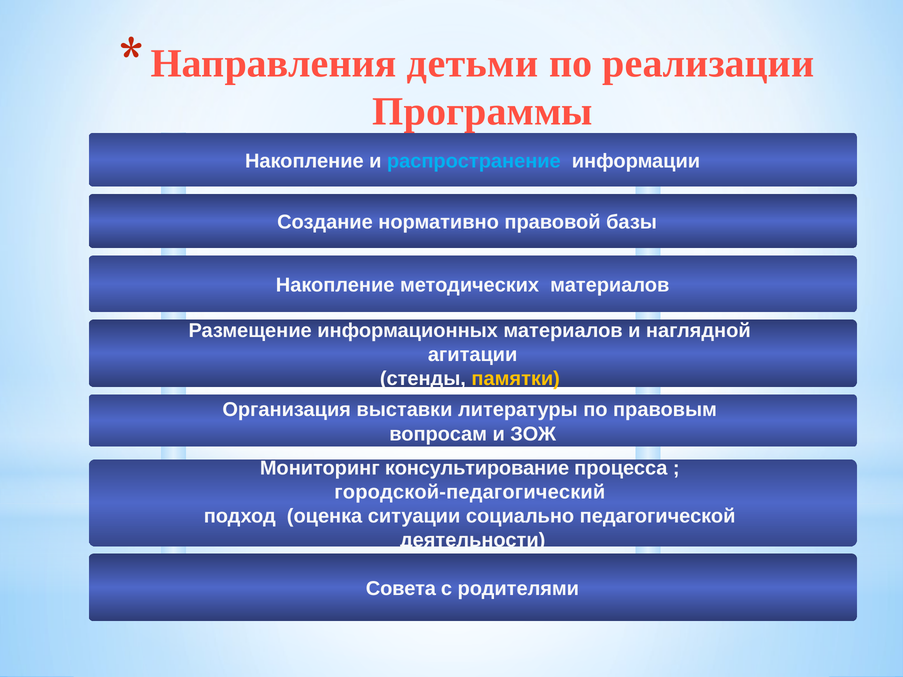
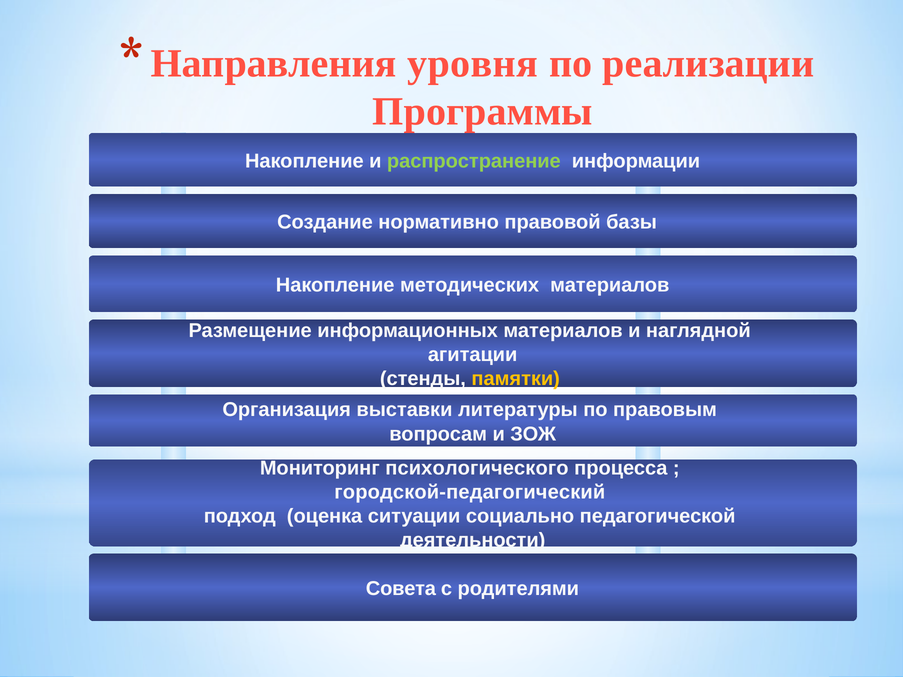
детьми: детьми -> уровня
распространение colour: light blue -> light green
консультирование: консультирование -> психологического
